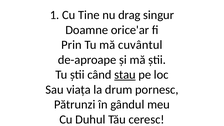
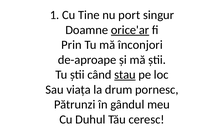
drag: drag -> port
orice'ar underline: none -> present
cuvântul: cuvântul -> înconjori
